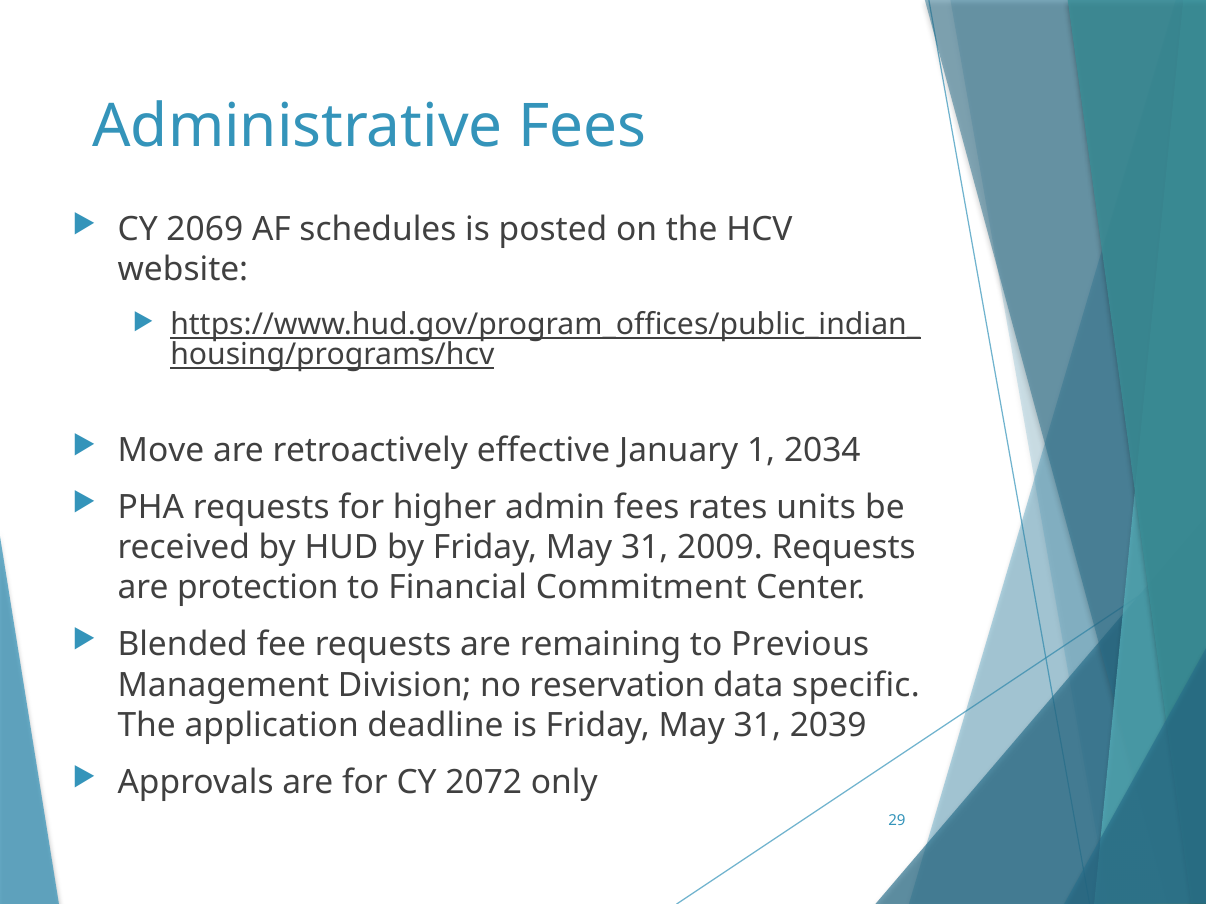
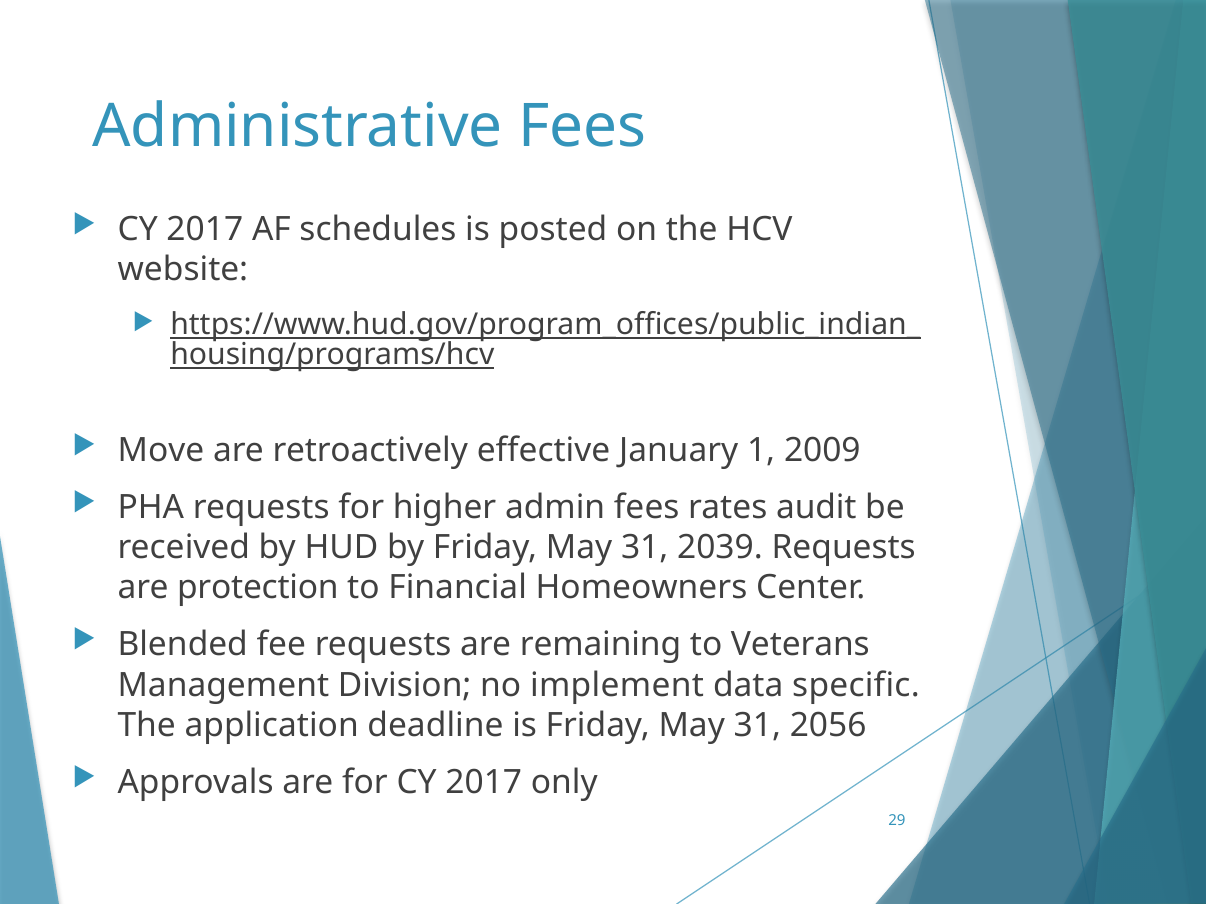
2069 at (205, 229): 2069 -> 2017
2034: 2034 -> 2009
units: units -> audit
2009: 2009 -> 2039
Commitment: Commitment -> Homeowners
Previous: Previous -> Veterans
reservation: reservation -> implement
2039: 2039 -> 2056
for CY 2072: 2072 -> 2017
